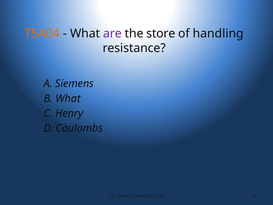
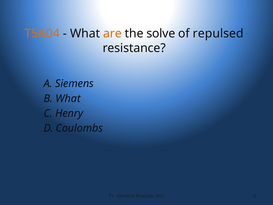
are colour: purple -> orange
store: store -> solve
handling: handling -> repulsed
